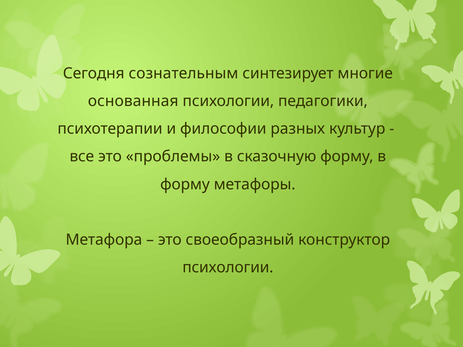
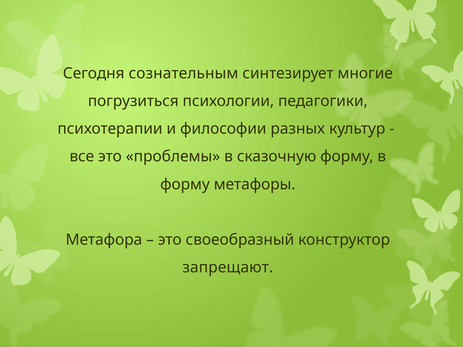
основанная: основанная -> погрузиться
психологии at (228, 268): психологии -> запрещают
